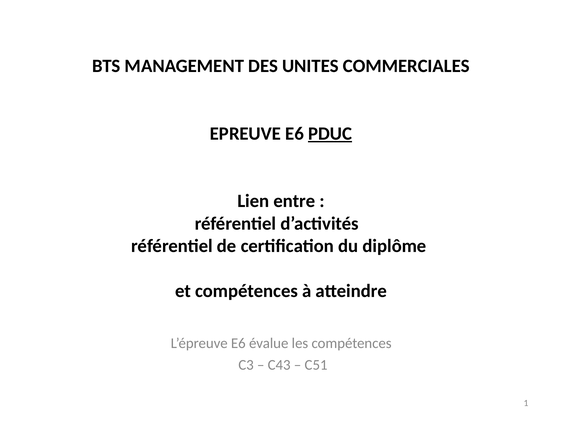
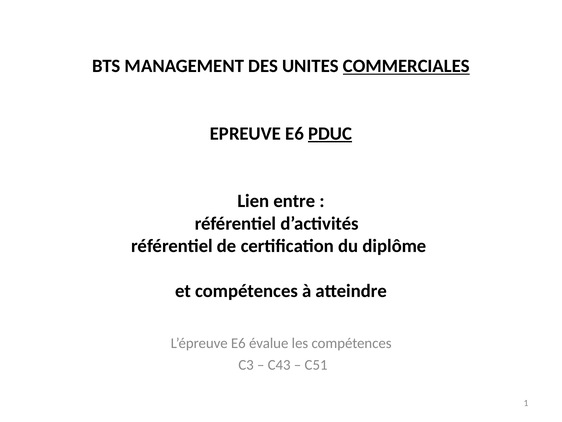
COMMERCIALES underline: none -> present
